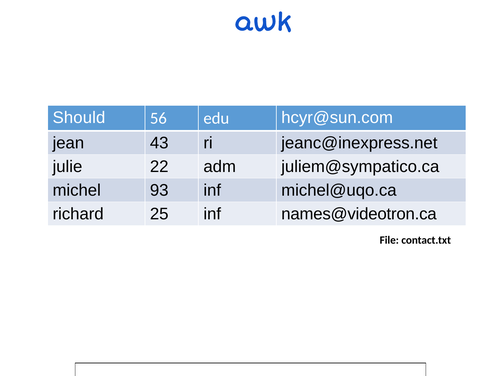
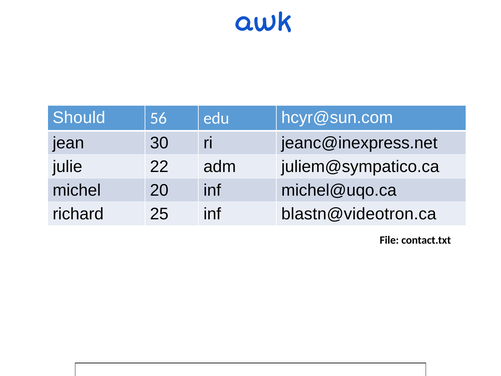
43: 43 -> 30
93: 93 -> 20
names@videotron.ca: names@videotron.ca -> blastn@videotron.ca
